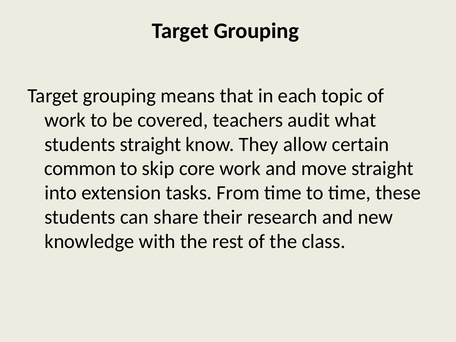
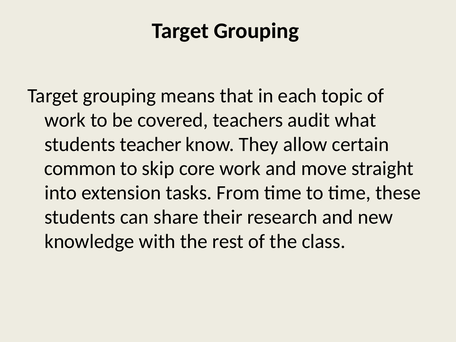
students straight: straight -> teacher
